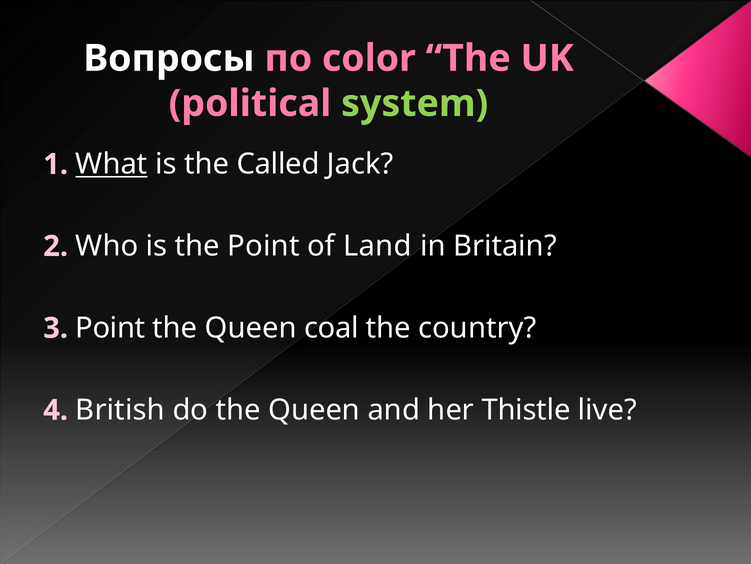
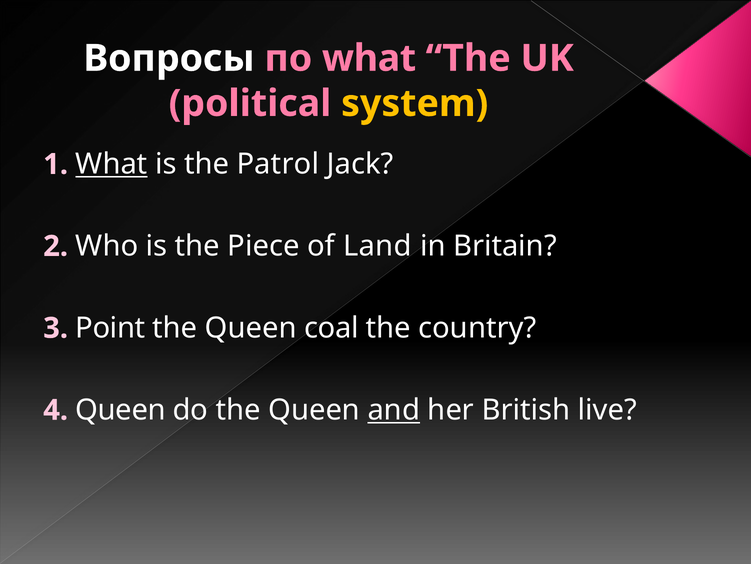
по color: color -> what
system colour: light green -> yellow
Called: Called -> Patrol
the Point: Point -> Piece
4 British: British -> Queen
and underline: none -> present
Thistle: Thistle -> British
